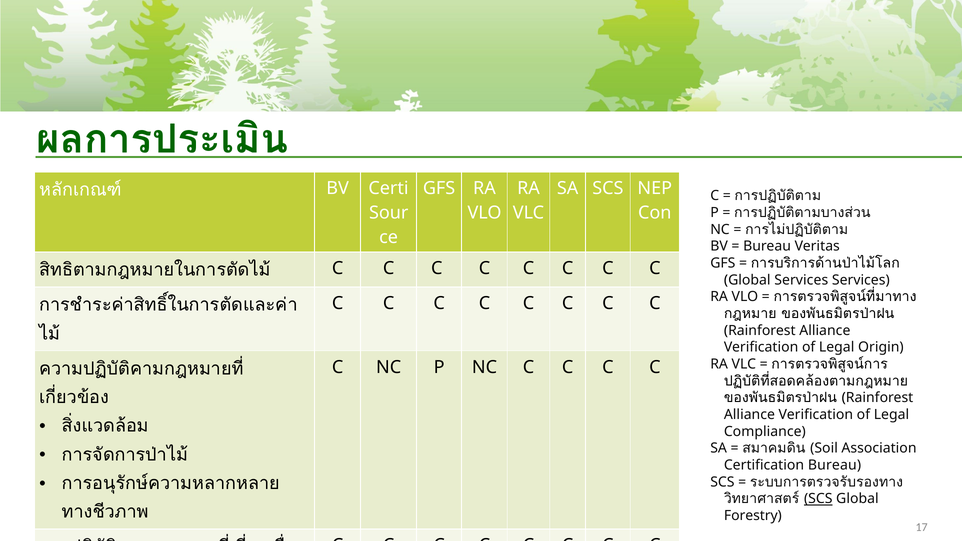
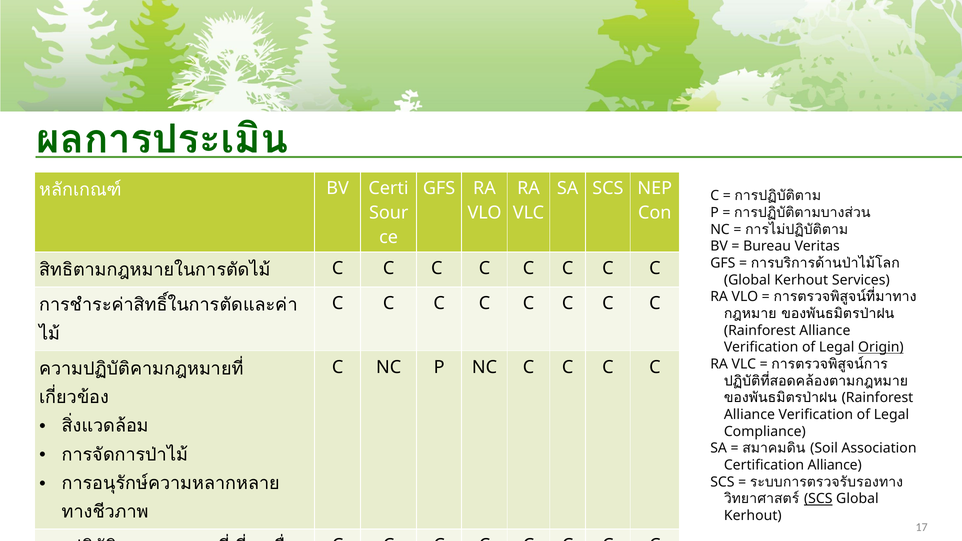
Services at (801, 280): Services -> Kerhout
Origin underline: none -> present
Certification Bureau: Bureau -> Alliance
Forestry at (753, 516): Forestry -> Kerhout
